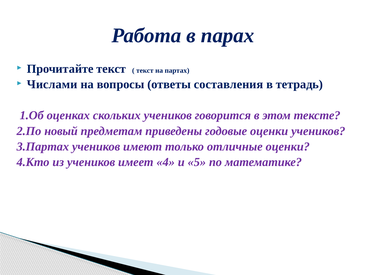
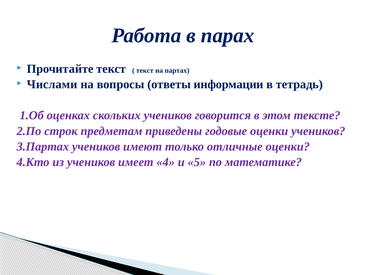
составления: составления -> информации
новый: новый -> строк
